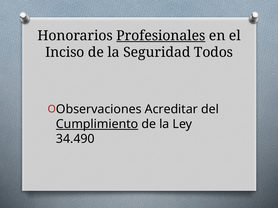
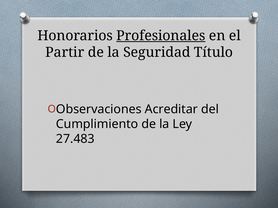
Inciso: Inciso -> Partir
Todos: Todos -> Título
Cumplimiento underline: present -> none
34.490: 34.490 -> 27.483
